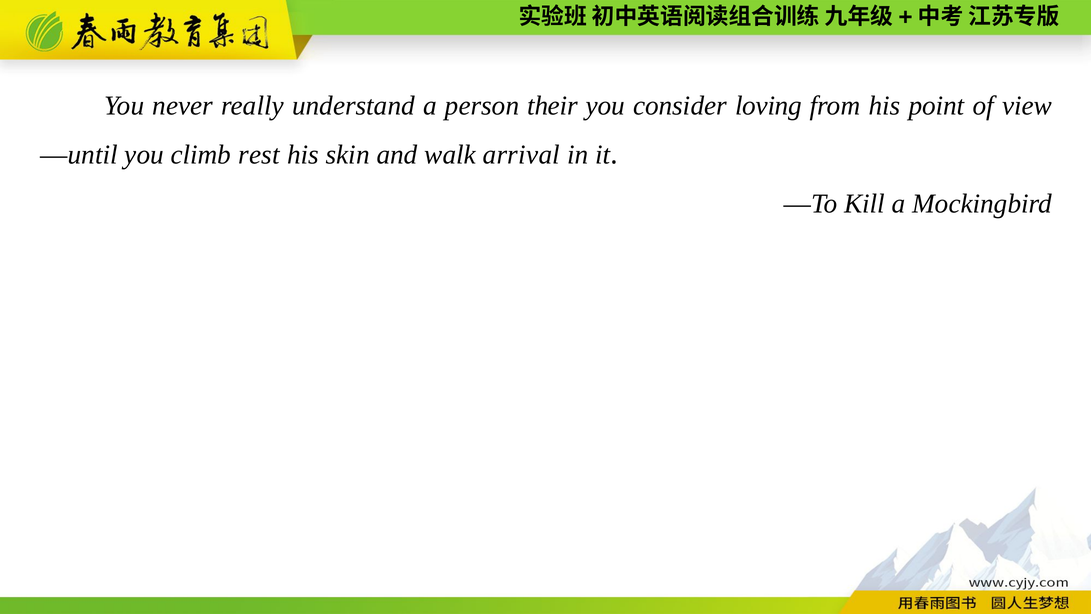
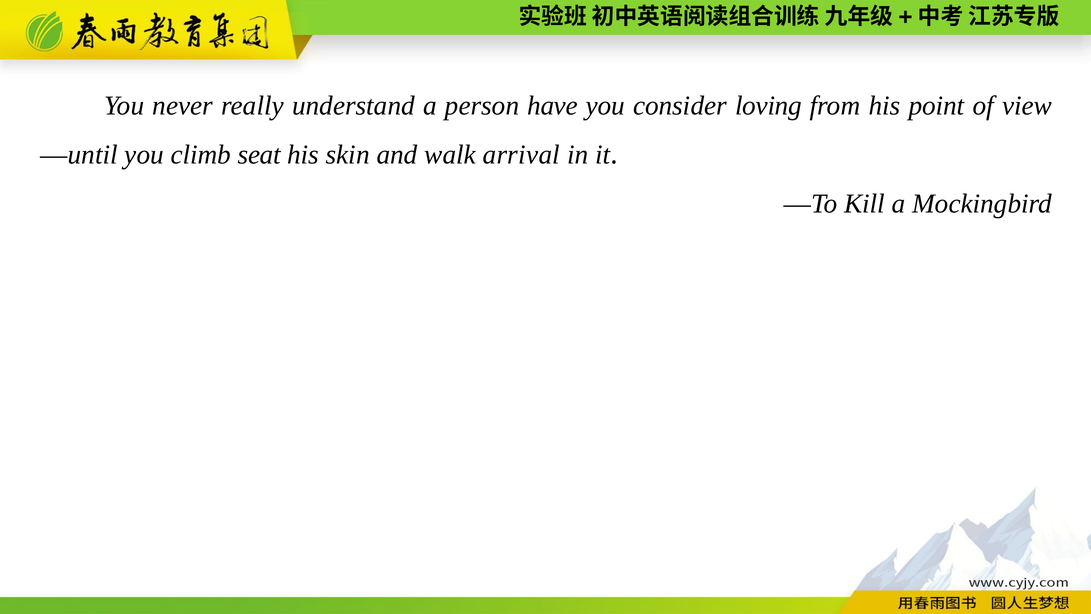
their: their -> have
rest: rest -> seat
